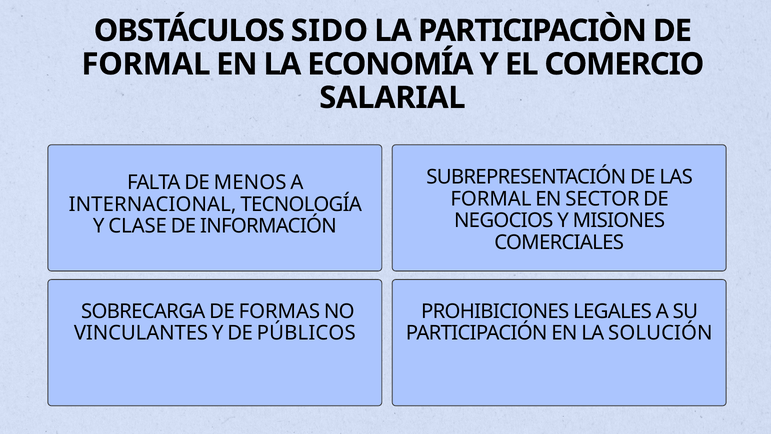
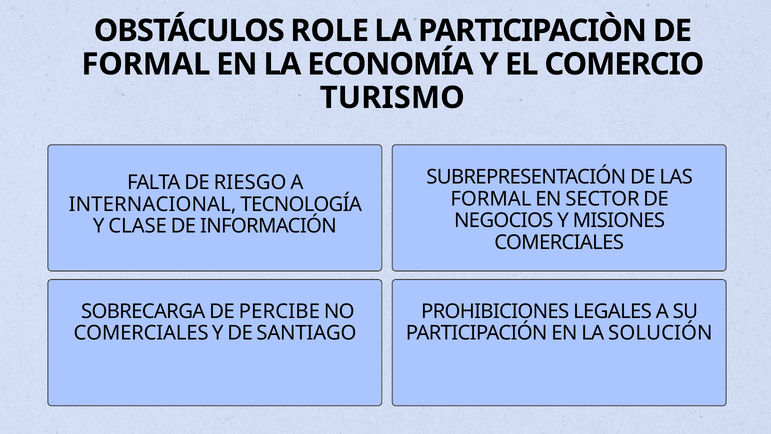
SIDO: SIDO -> ROLE
SALARIAL: SALARIAL -> TURISMO
MENOS: MENOS -> RIESGO
FORMAS: FORMAS -> PERCIBE
VINCULANTES at (141, 333): VINCULANTES -> COMERCIALES
PÚBLICOS: PÚBLICOS -> SANTIAGO
